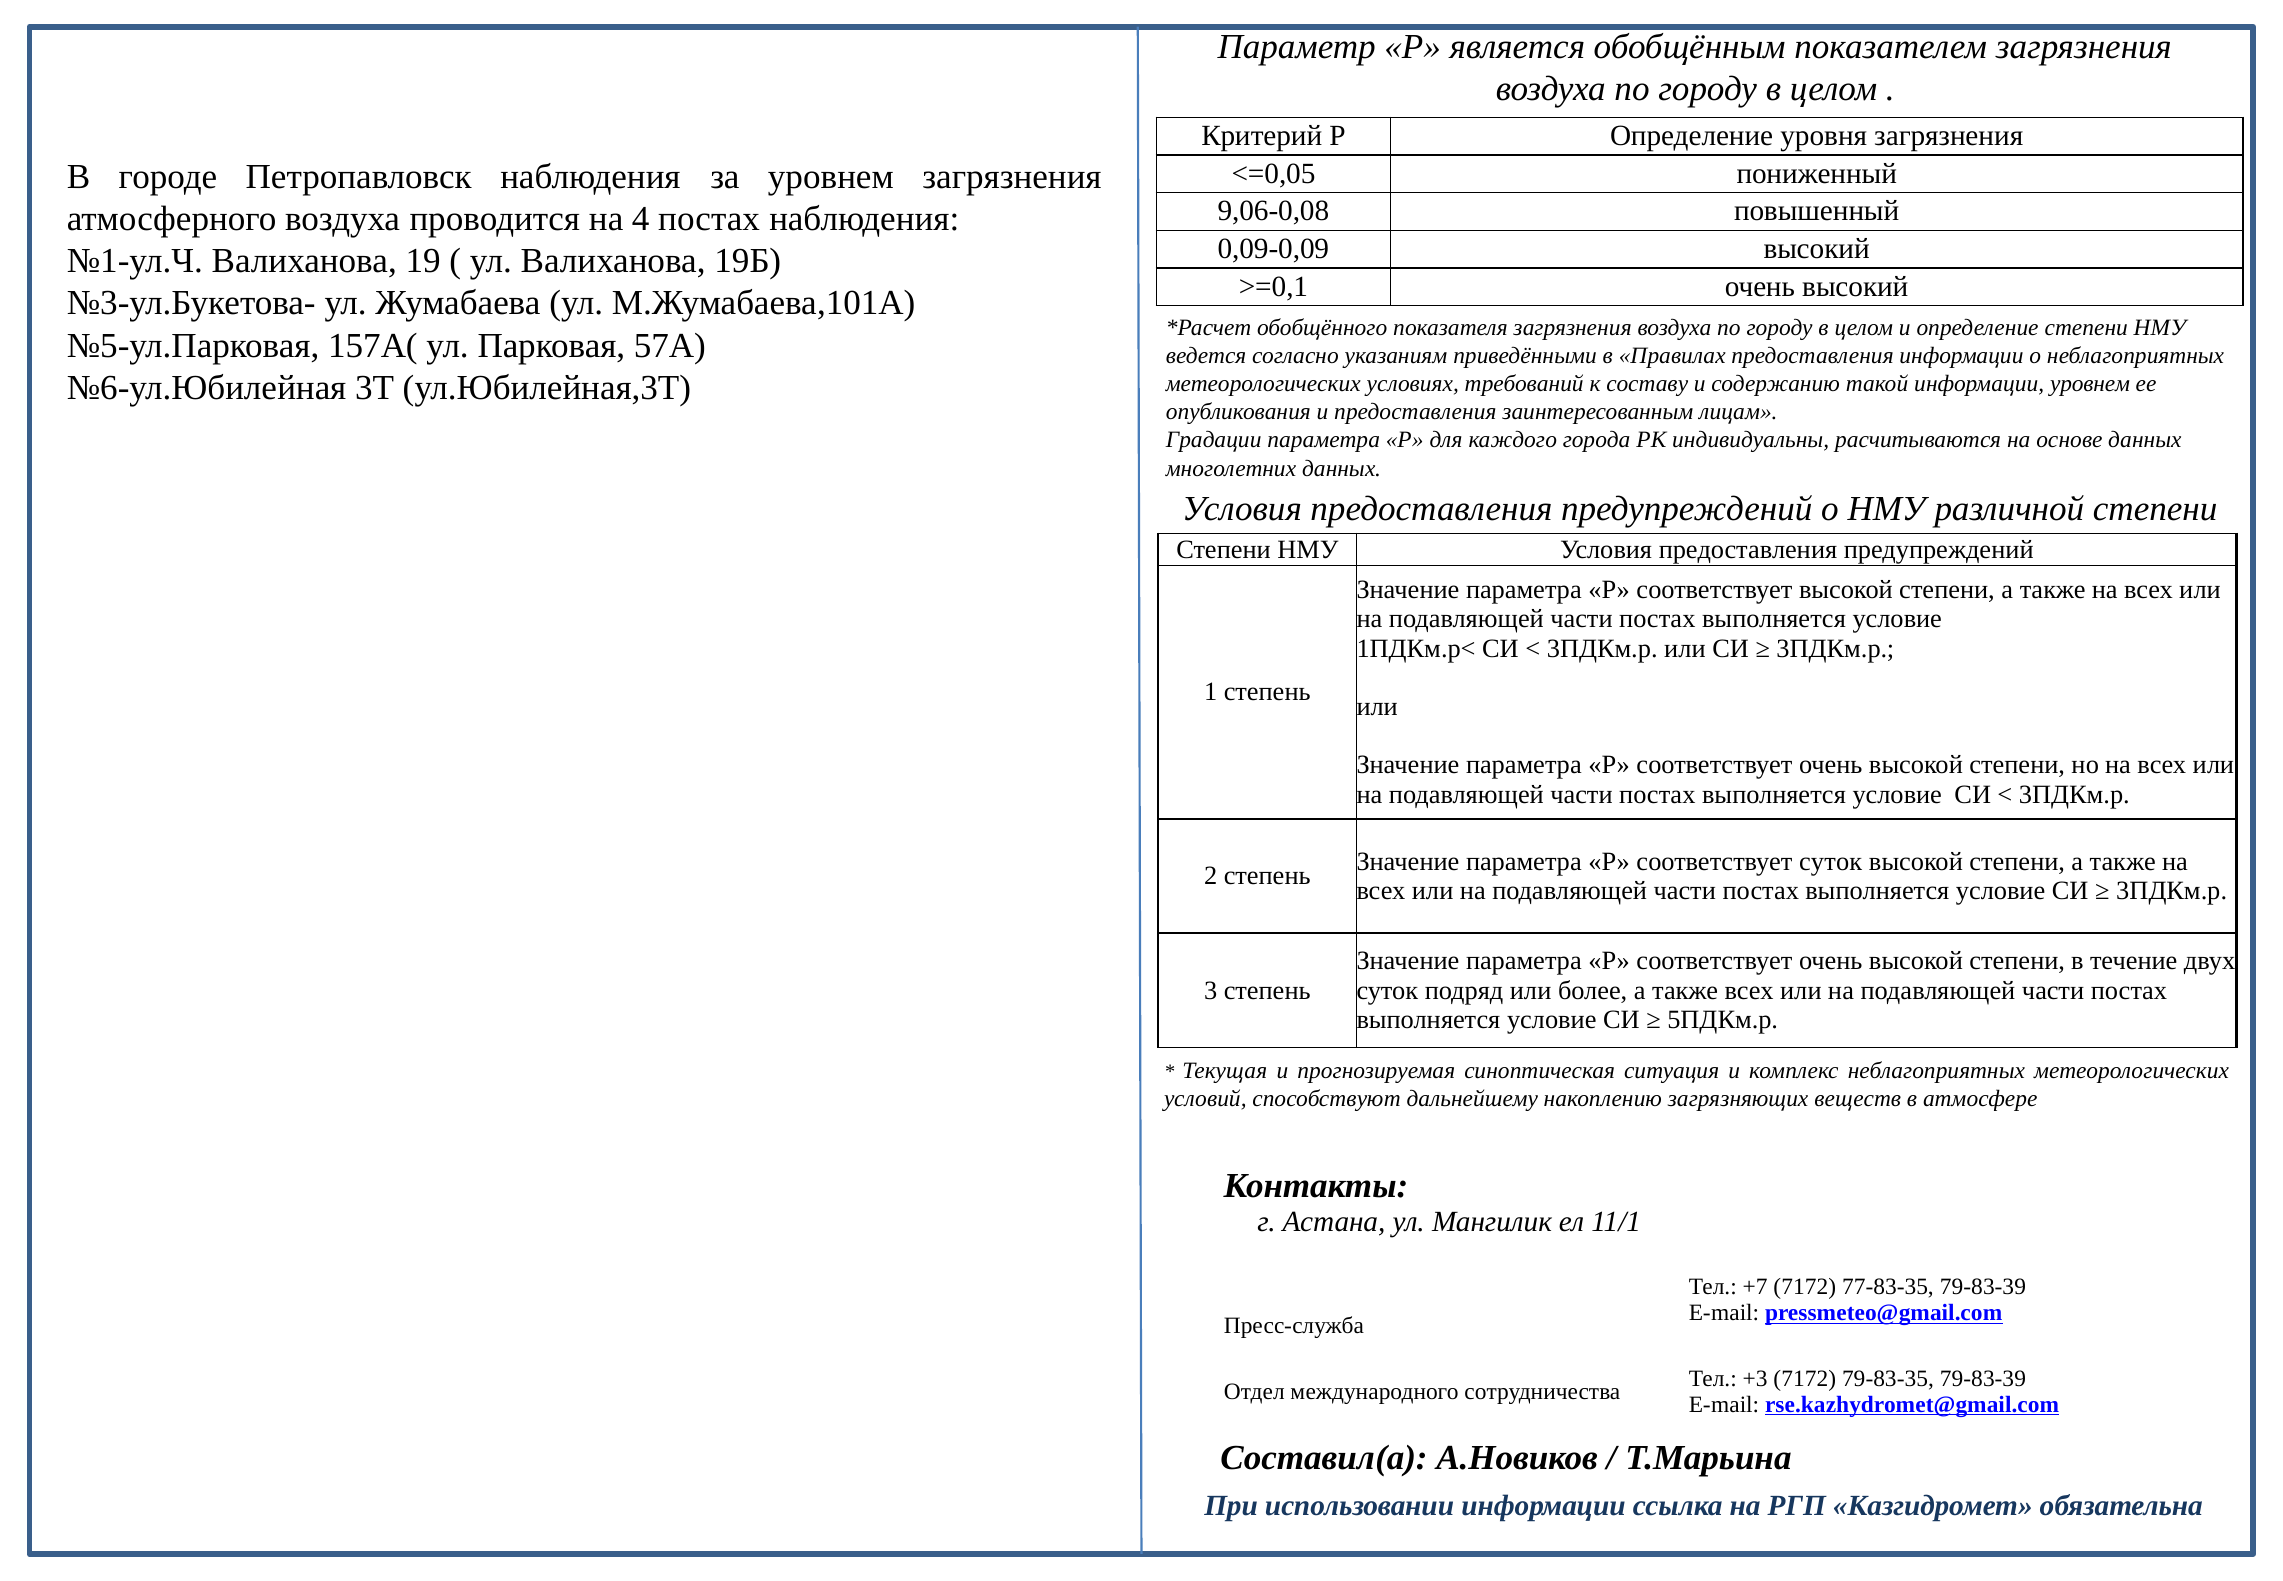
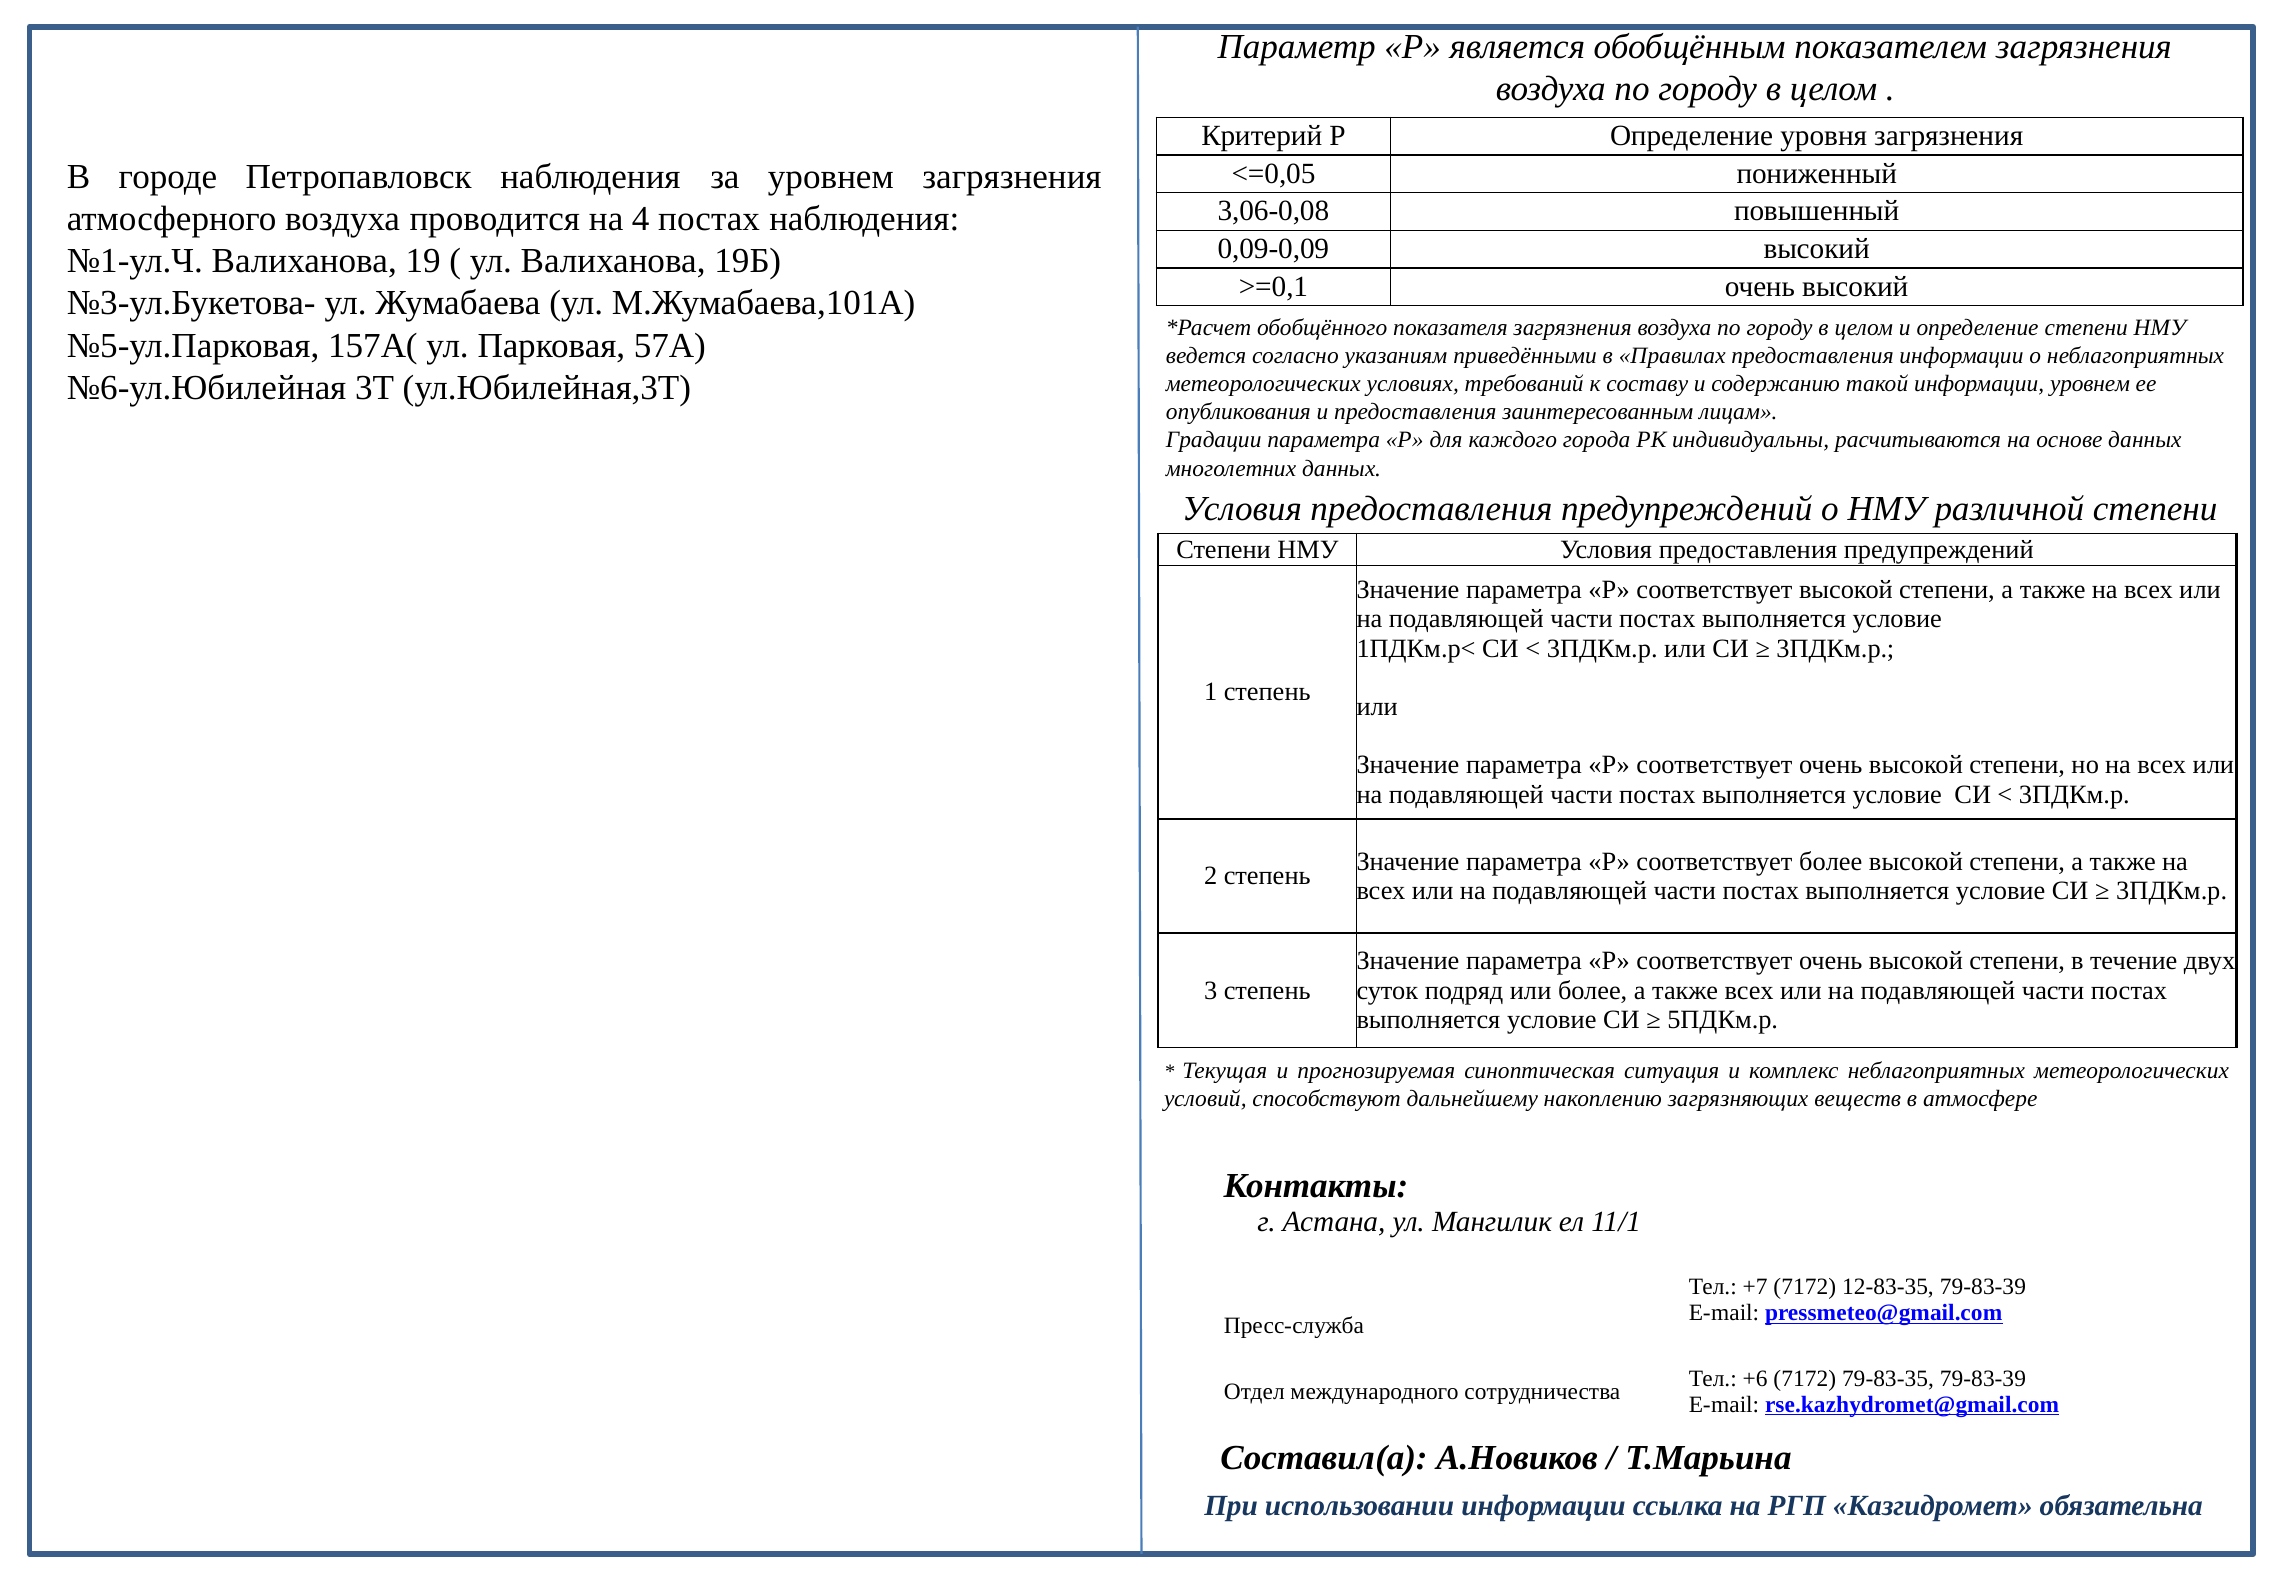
9,06-0,08: 9,06-0,08 -> 3,06-0,08
соответствует суток: суток -> более
77-83-35: 77-83-35 -> 12-83-35
+3: +3 -> +6
